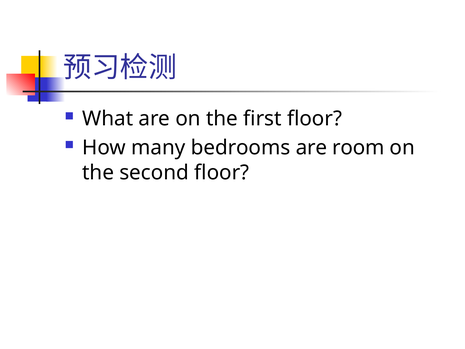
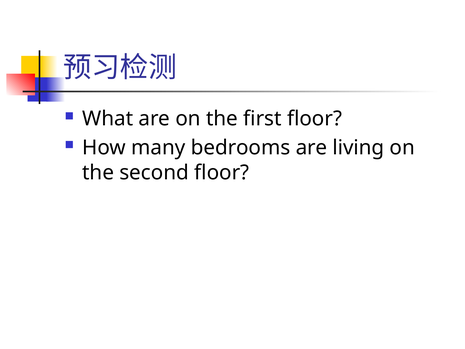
room: room -> living
